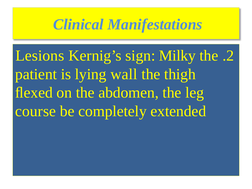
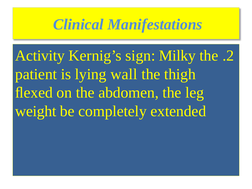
Lesions: Lesions -> Activity
course: course -> weight
